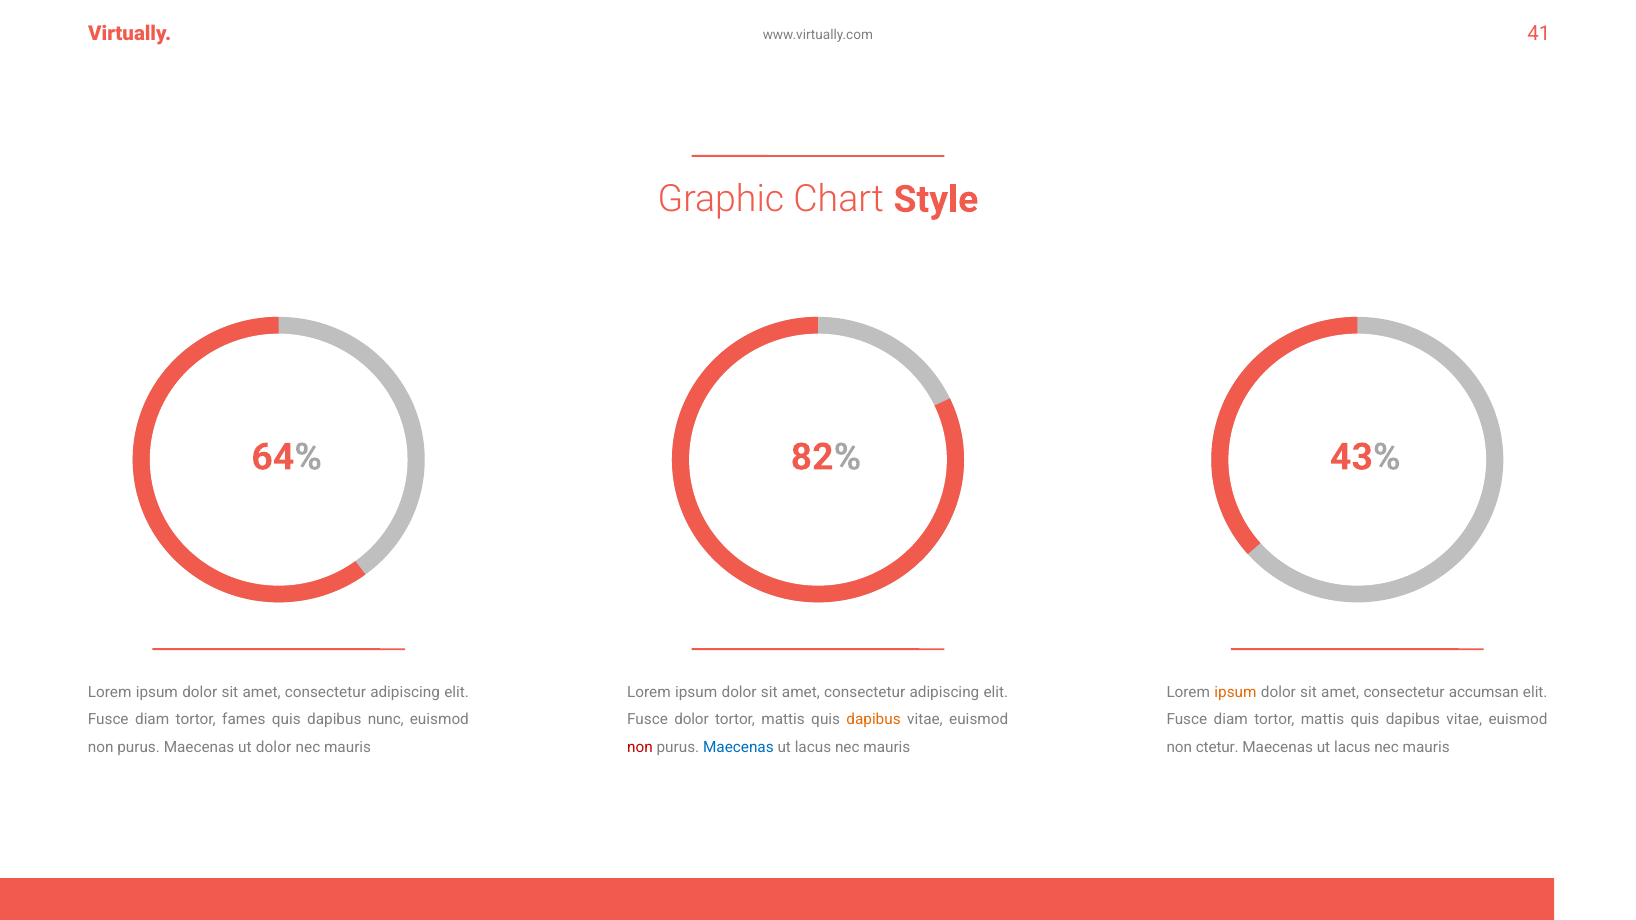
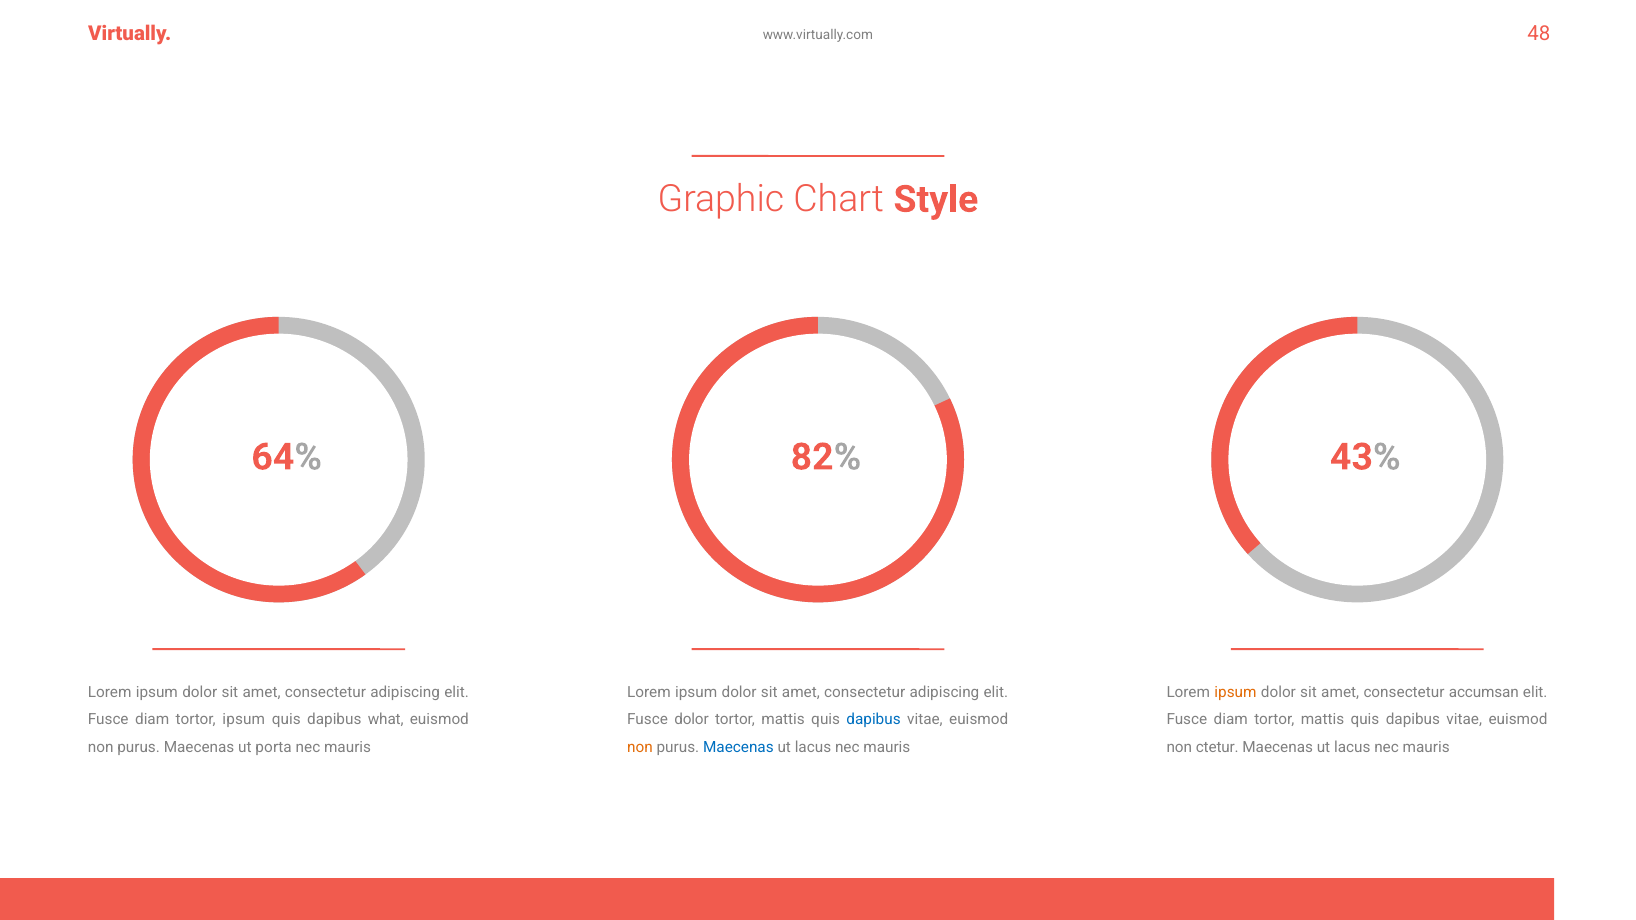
41: 41 -> 48
tortor fames: fames -> ipsum
nunc: nunc -> what
dapibus at (874, 720) colour: orange -> blue
ut dolor: dolor -> porta
non at (640, 747) colour: red -> orange
